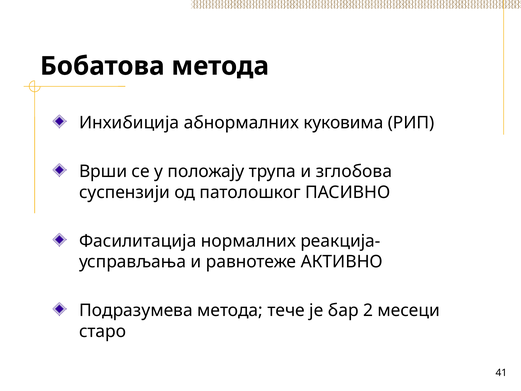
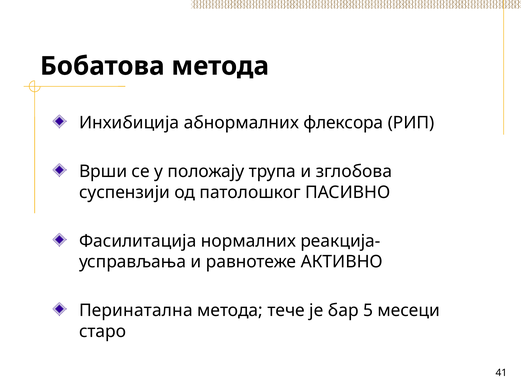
куковима: куковима -> флексора
Подразумева: Подразумева -> Перинатална
2: 2 -> 5
